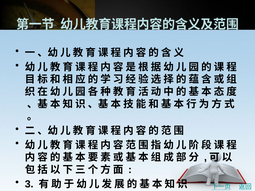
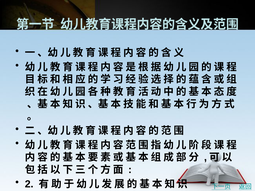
3 at (29, 184): 3 -> 2
